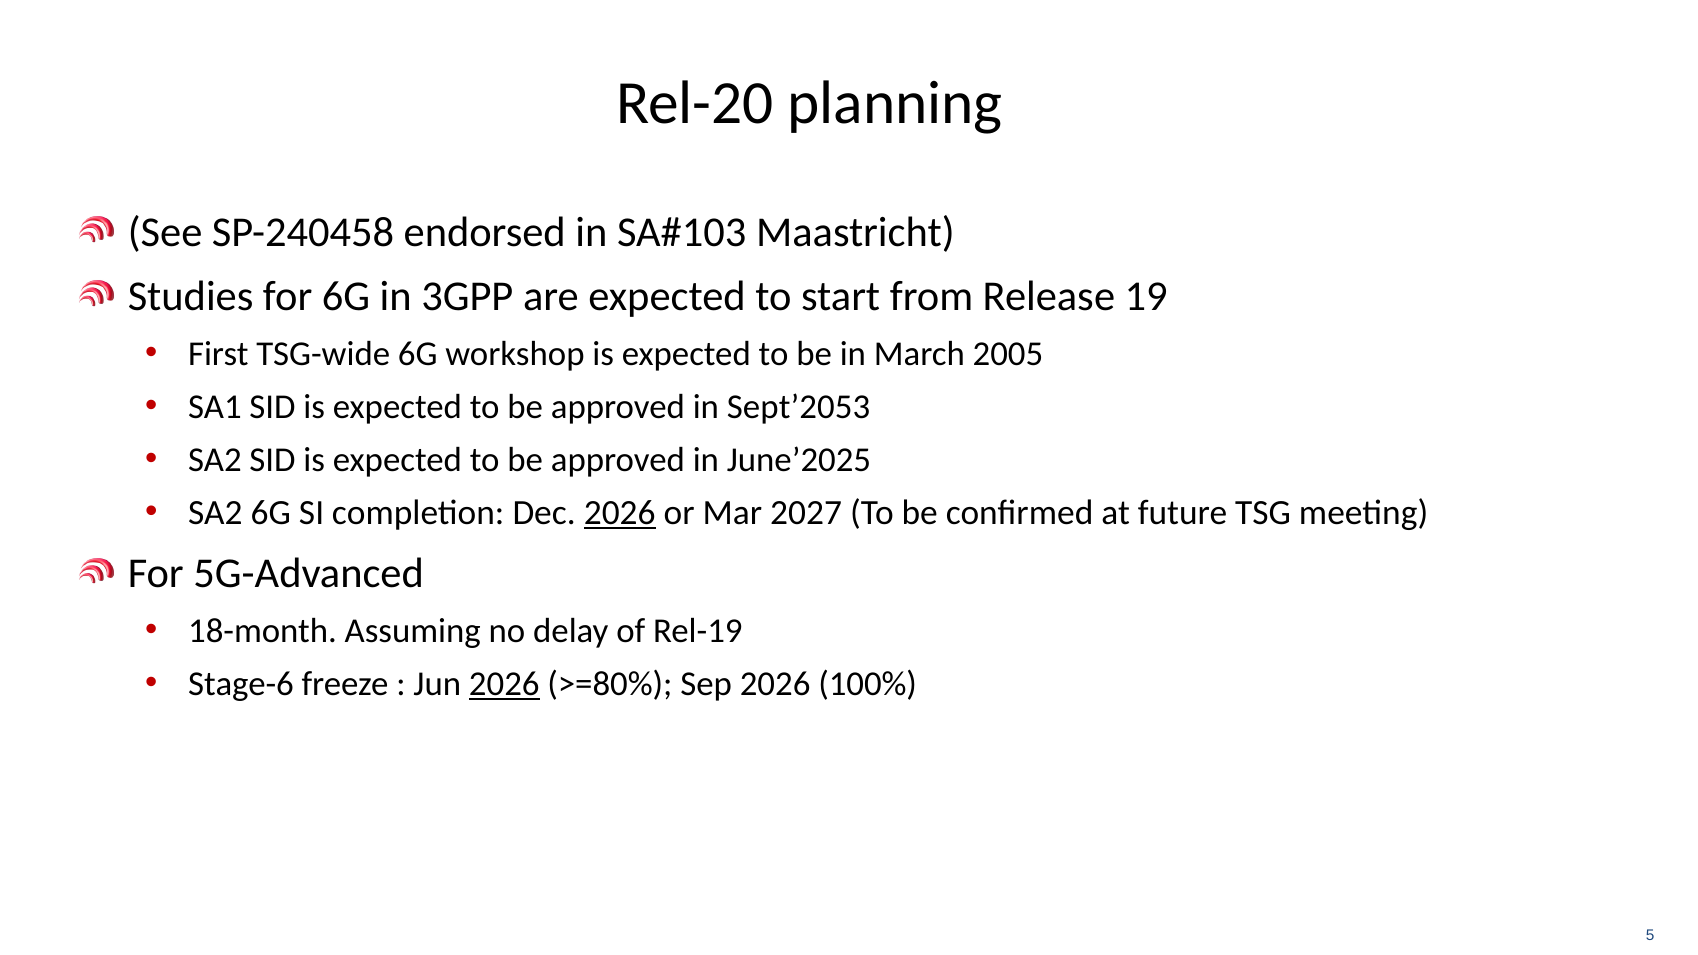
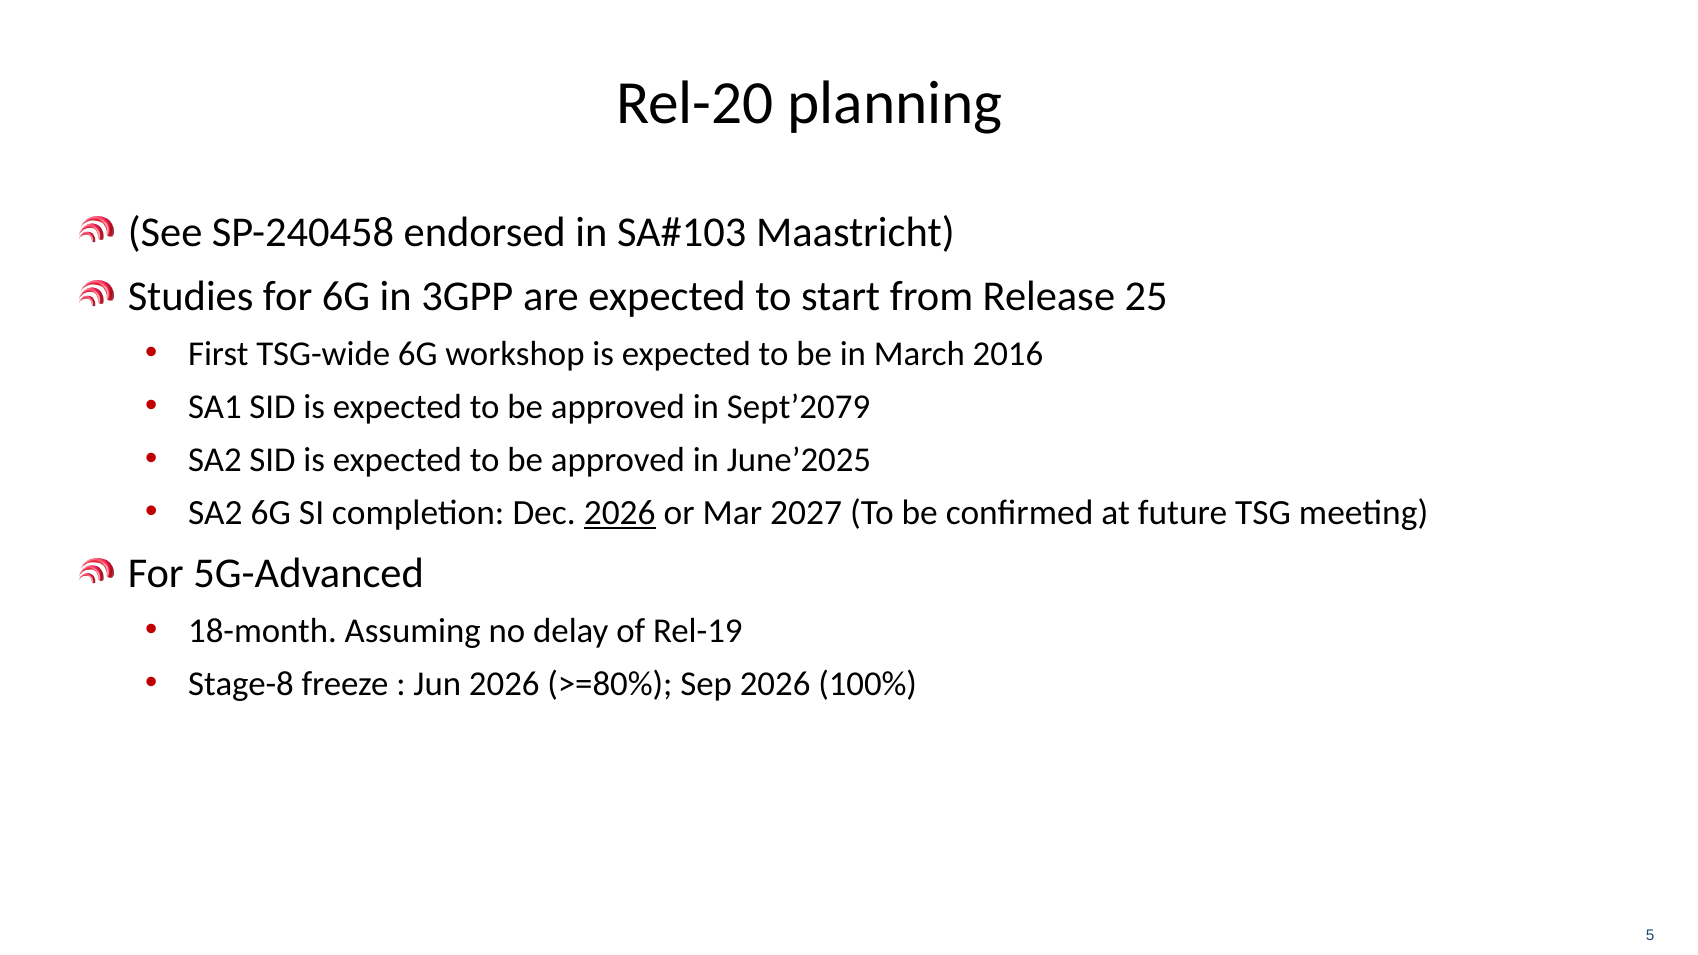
19: 19 -> 25
2005: 2005 -> 2016
Sept’2053: Sept’2053 -> Sept’2079
Stage-6: Stage-6 -> Stage-8
2026 at (504, 684) underline: present -> none
